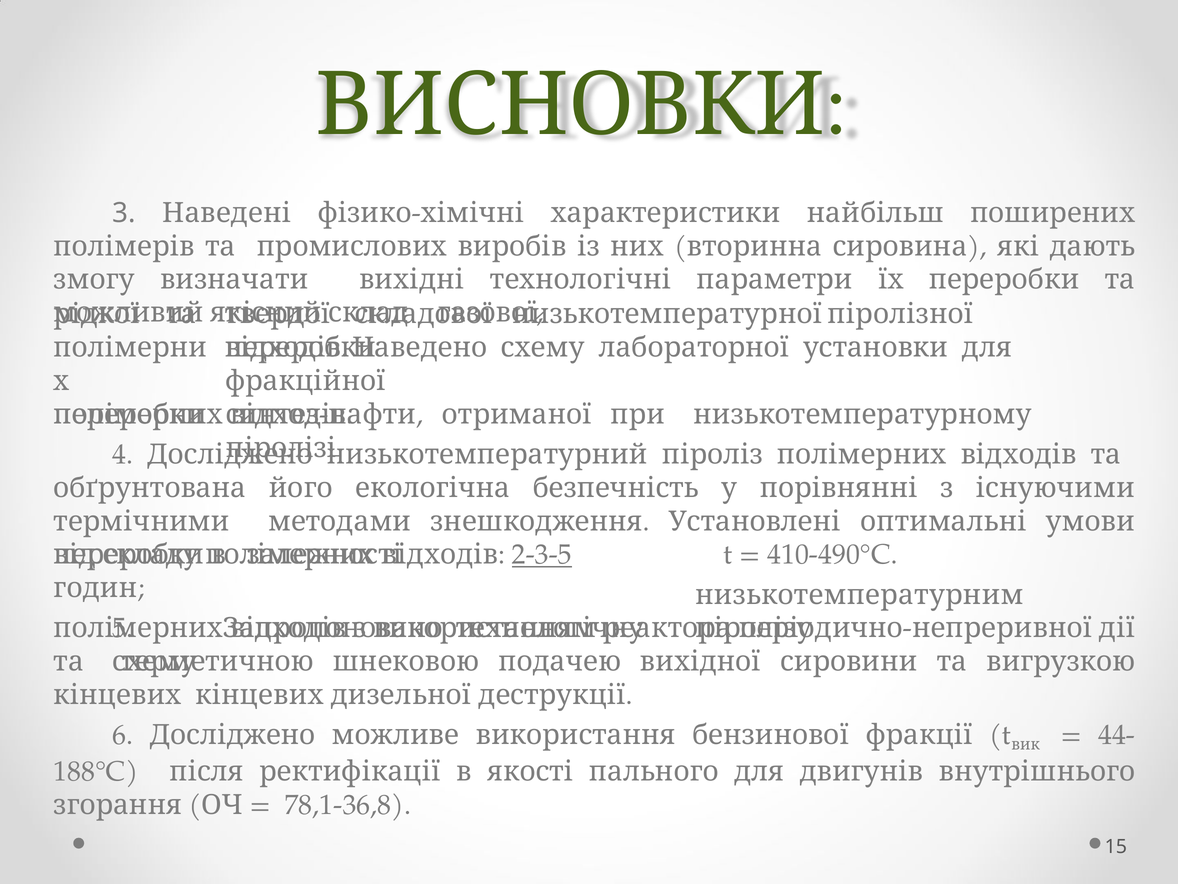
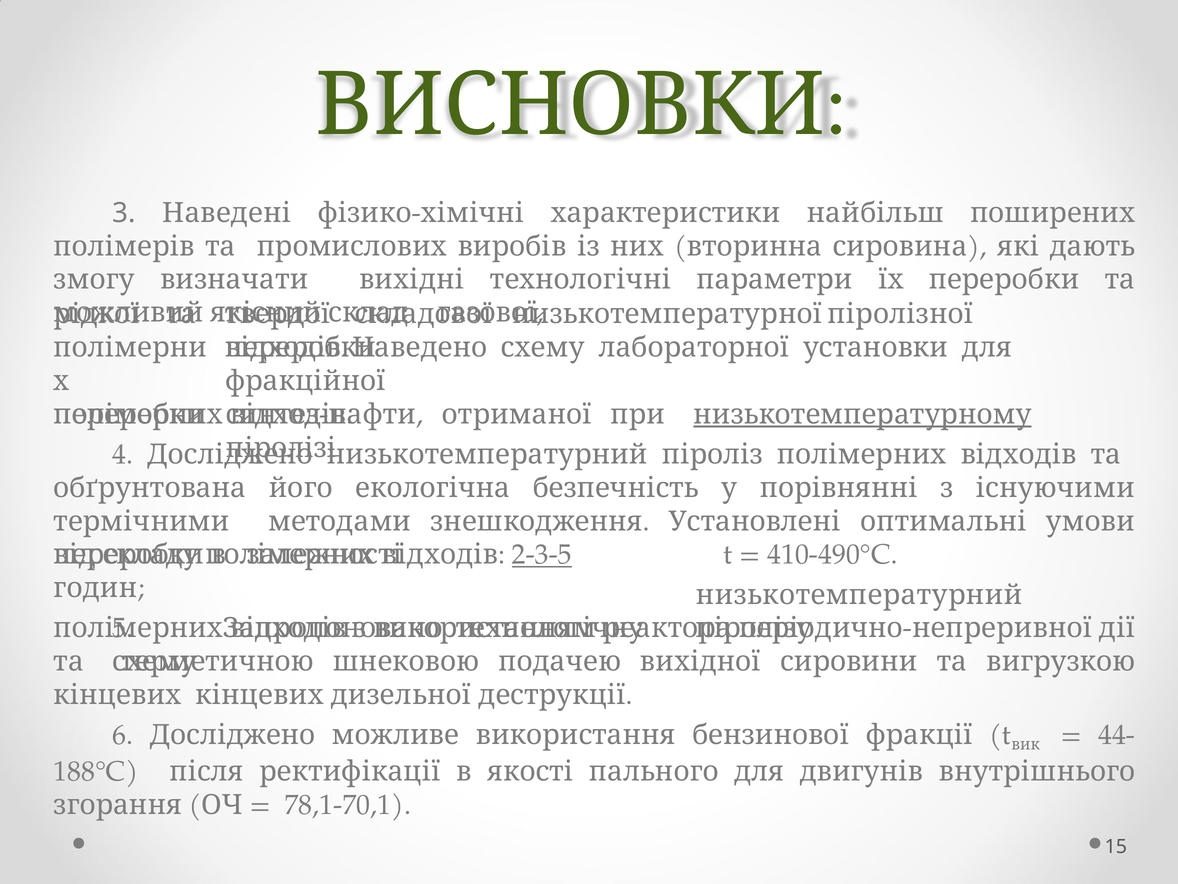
низькотемпературному underline: none -> present
низькотемпературним at (859, 595): низькотемпературним -> низькотемпературний
78,1-36,8: 78,1-36,8 -> 78,1-70,1
